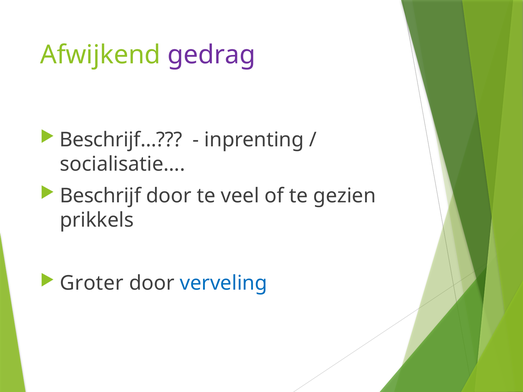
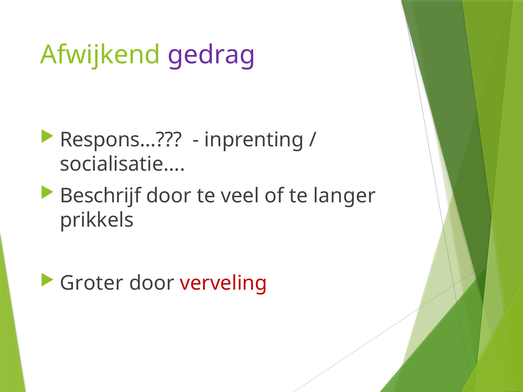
Beschrijf…: Beschrijf… -> Respons…
gezien: gezien -> langer
verveling colour: blue -> red
